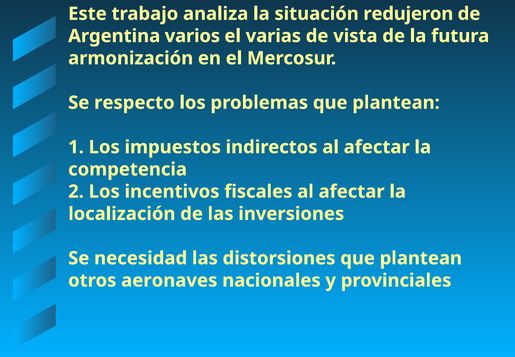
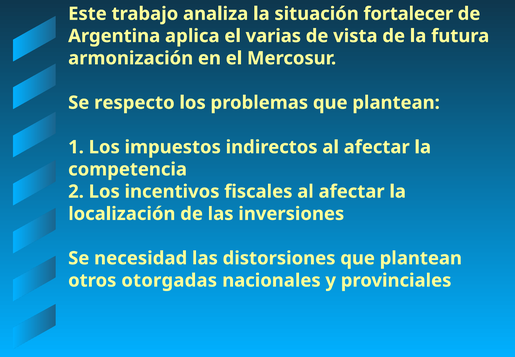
redujeron: redujeron -> fortalecer
varios: varios -> aplica
aeronaves: aeronaves -> otorgadas
